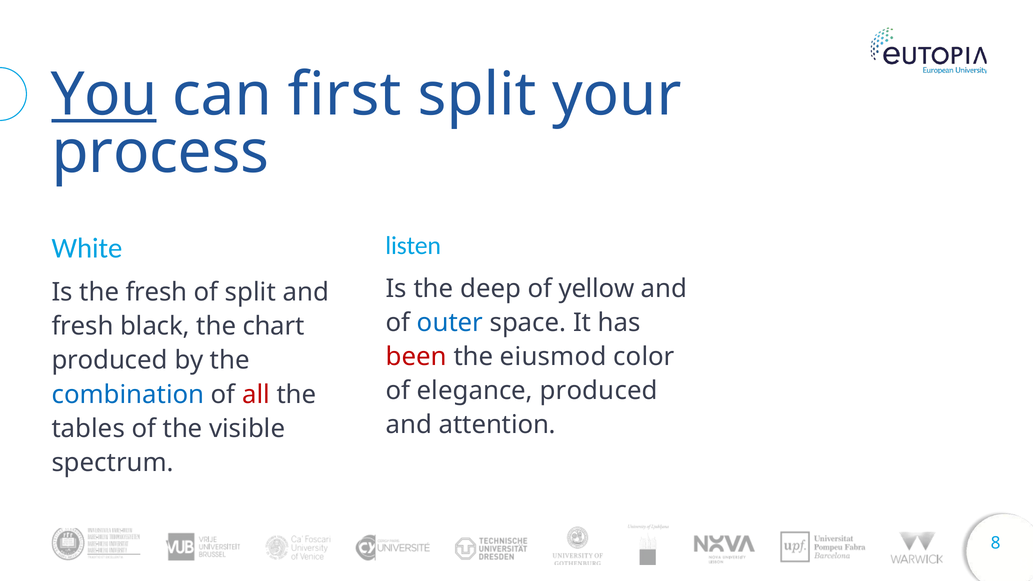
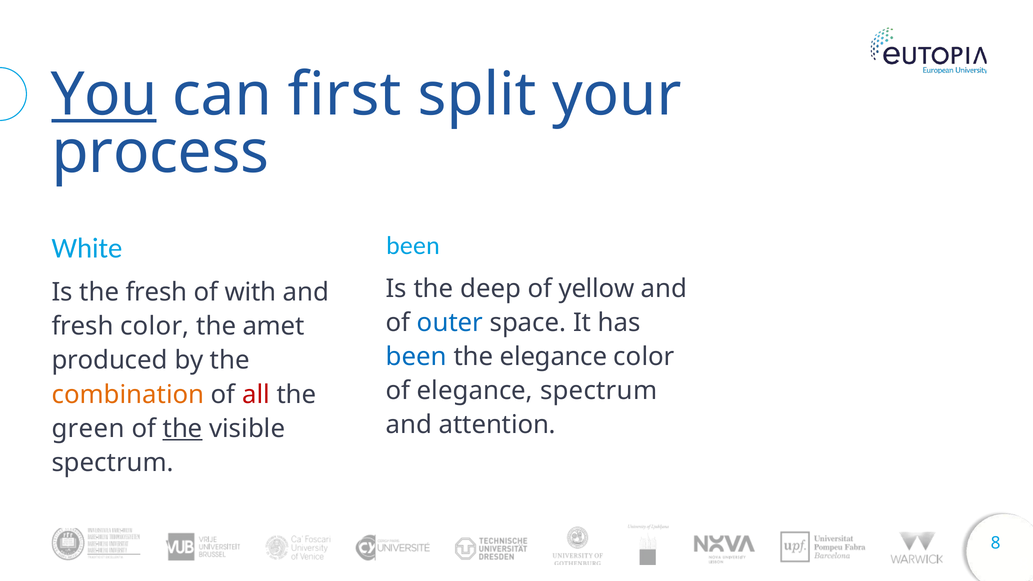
listen at (413, 246): listen -> been
of split: split -> with
fresh black: black -> color
chart: chart -> amet
been at (416, 357) colour: red -> blue
the eiusmod: eiusmod -> elegance
elegance produced: produced -> spectrum
combination colour: blue -> orange
tables: tables -> green
the at (183, 429) underline: none -> present
